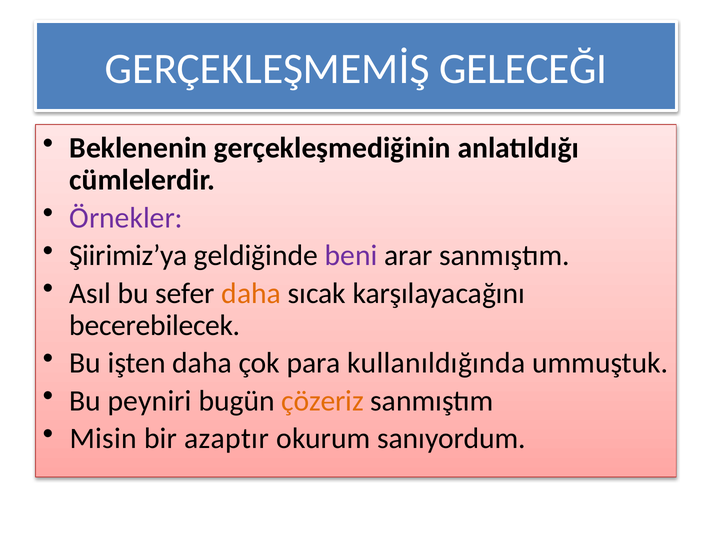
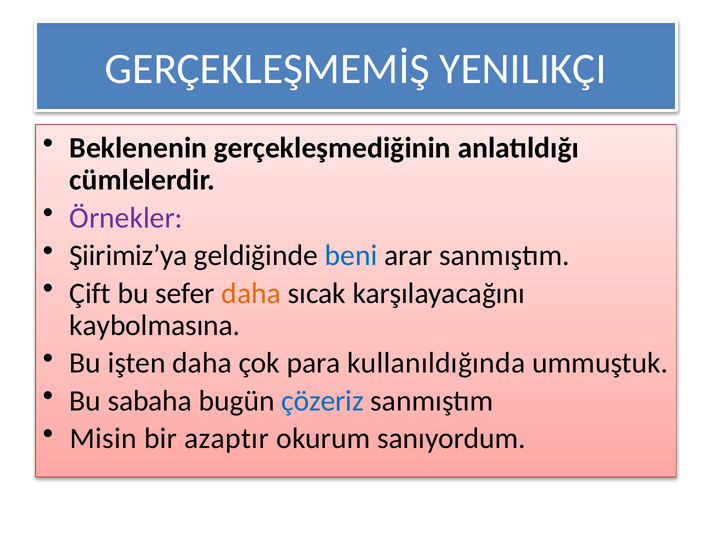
GELECEĞI: GELECEĞI -> YENILIKÇI
beni colour: purple -> blue
Asıl: Asıl -> Çift
becerebilecek: becerebilecek -> kaybolmasına
peyniri: peyniri -> sabaha
çözeriz colour: orange -> blue
